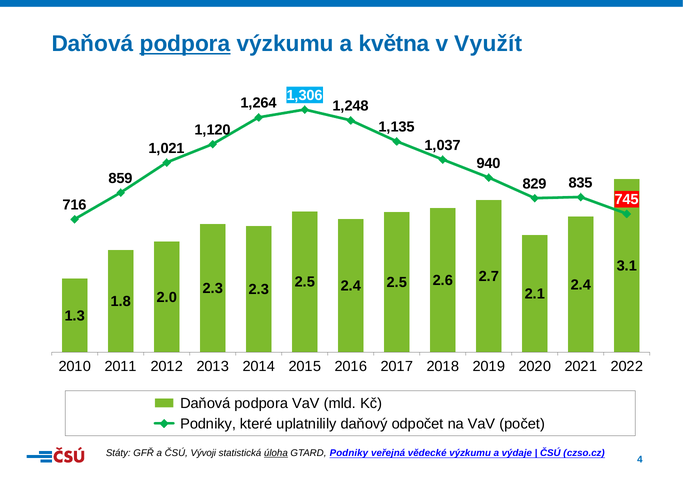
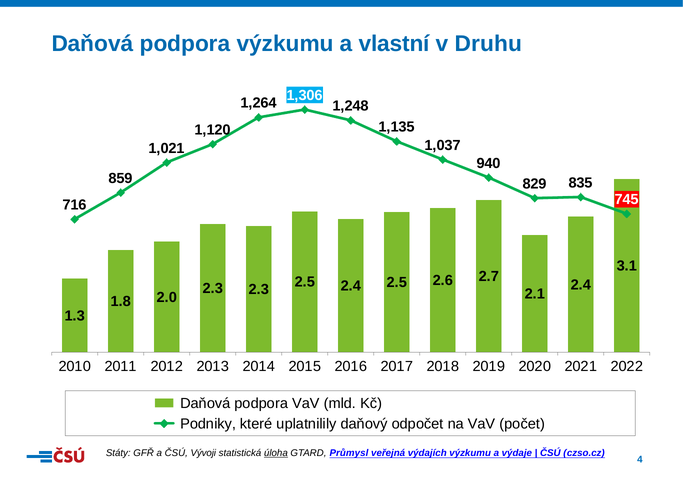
podpora at (185, 44) underline: present -> none
května: května -> vlastní
Využít: Využít -> Druhu
GTARD Podniky: Podniky -> Průmysl
vědecké: vědecké -> výdajích
